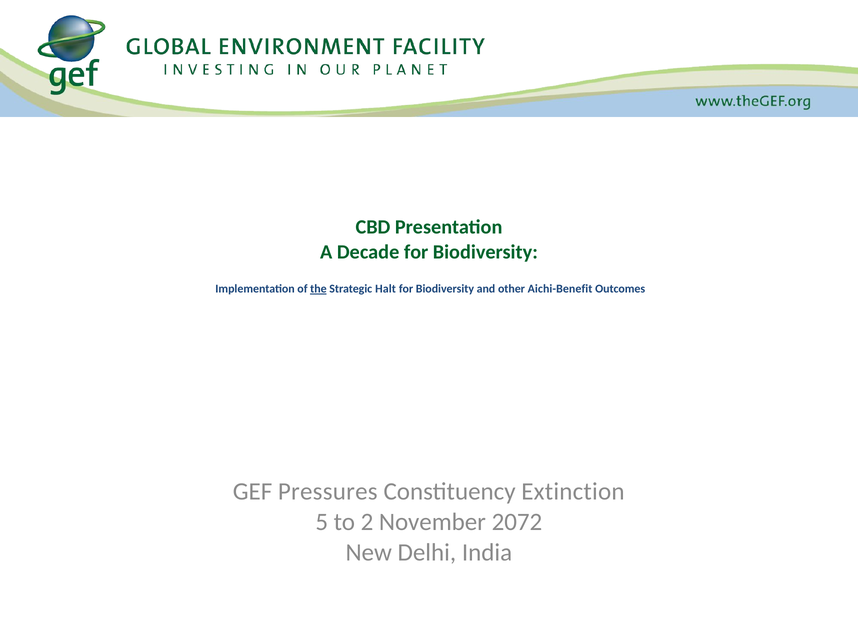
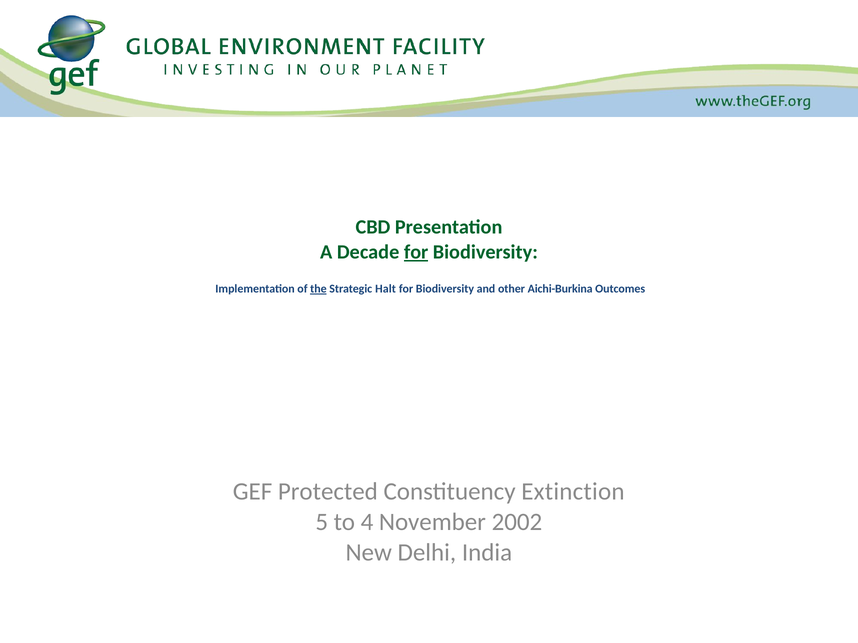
for at (416, 252) underline: none -> present
Aichi-Benefit: Aichi-Benefit -> Aichi-Burkina
Pressures: Pressures -> Protected
2: 2 -> 4
2072: 2072 -> 2002
